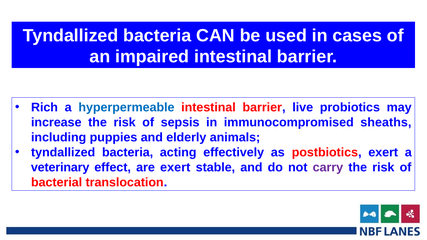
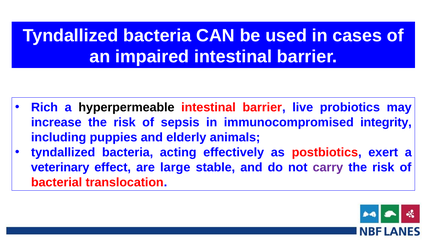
hyperpermeable colour: blue -> black
sheaths: sheaths -> integrity
are exert: exert -> large
